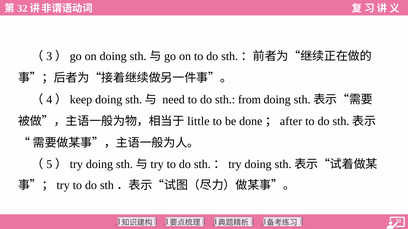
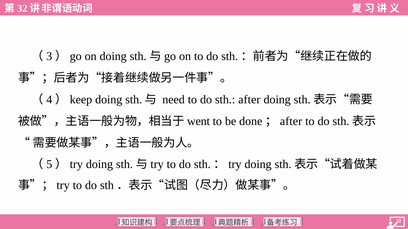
sth from: from -> after
little: little -> went
